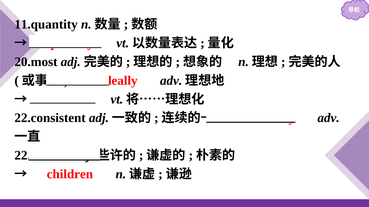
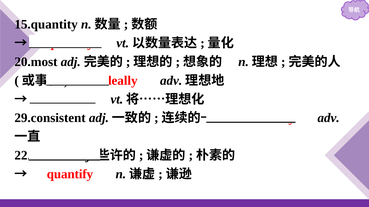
11.quantity: 11.quantity -> 15.quantity
22.consistent: 22.consistent -> 29.consistent
children at (70, 174): children -> quantify
